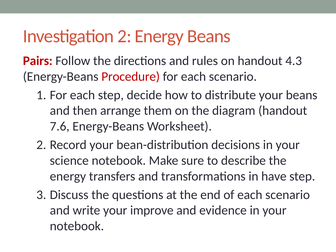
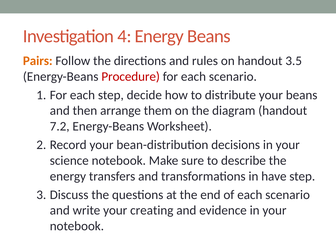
Investigation 2: 2 -> 4
Pairs colour: red -> orange
4.3: 4.3 -> 3.5
7.6: 7.6 -> 7.2
improve: improve -> creating
